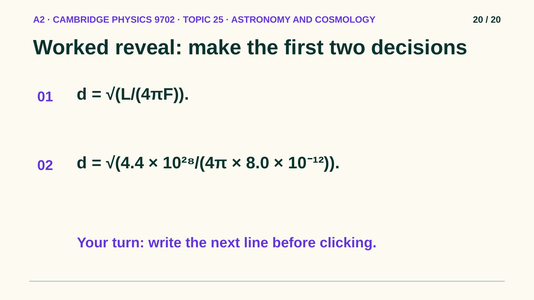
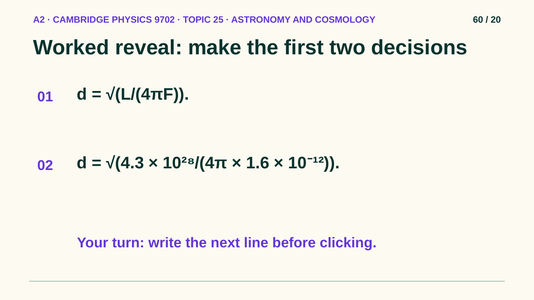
COSMOLOGY 20: 20 -> 60
√(4.4: √(4.4 -> √(4.3
8.0: 8.0 -> 1.6
